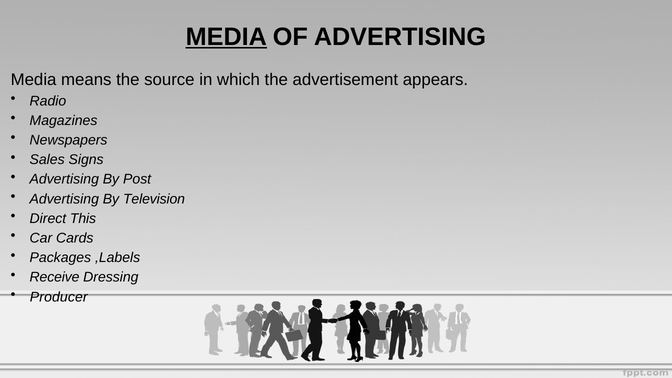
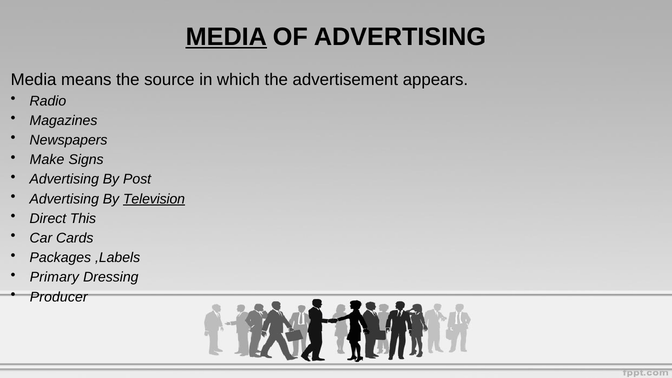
Sales: Sales -> Make
Television underline: none -> present
Receive: Receive -> Primary
